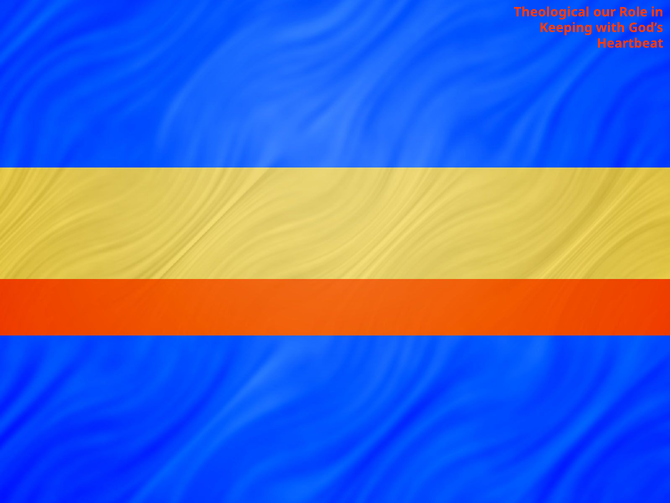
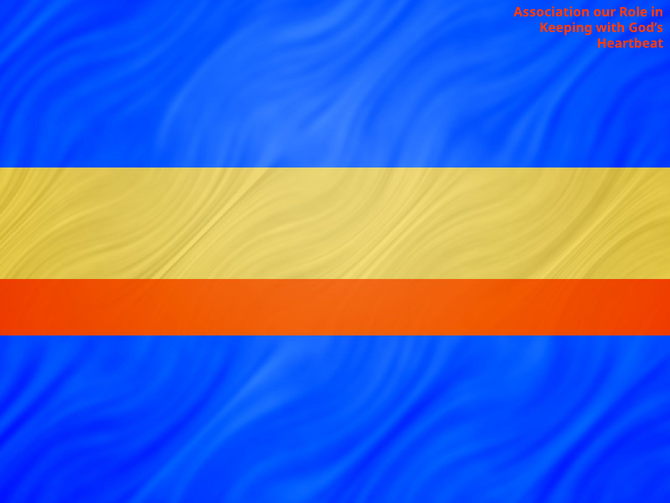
Theological: Theological -> Association
